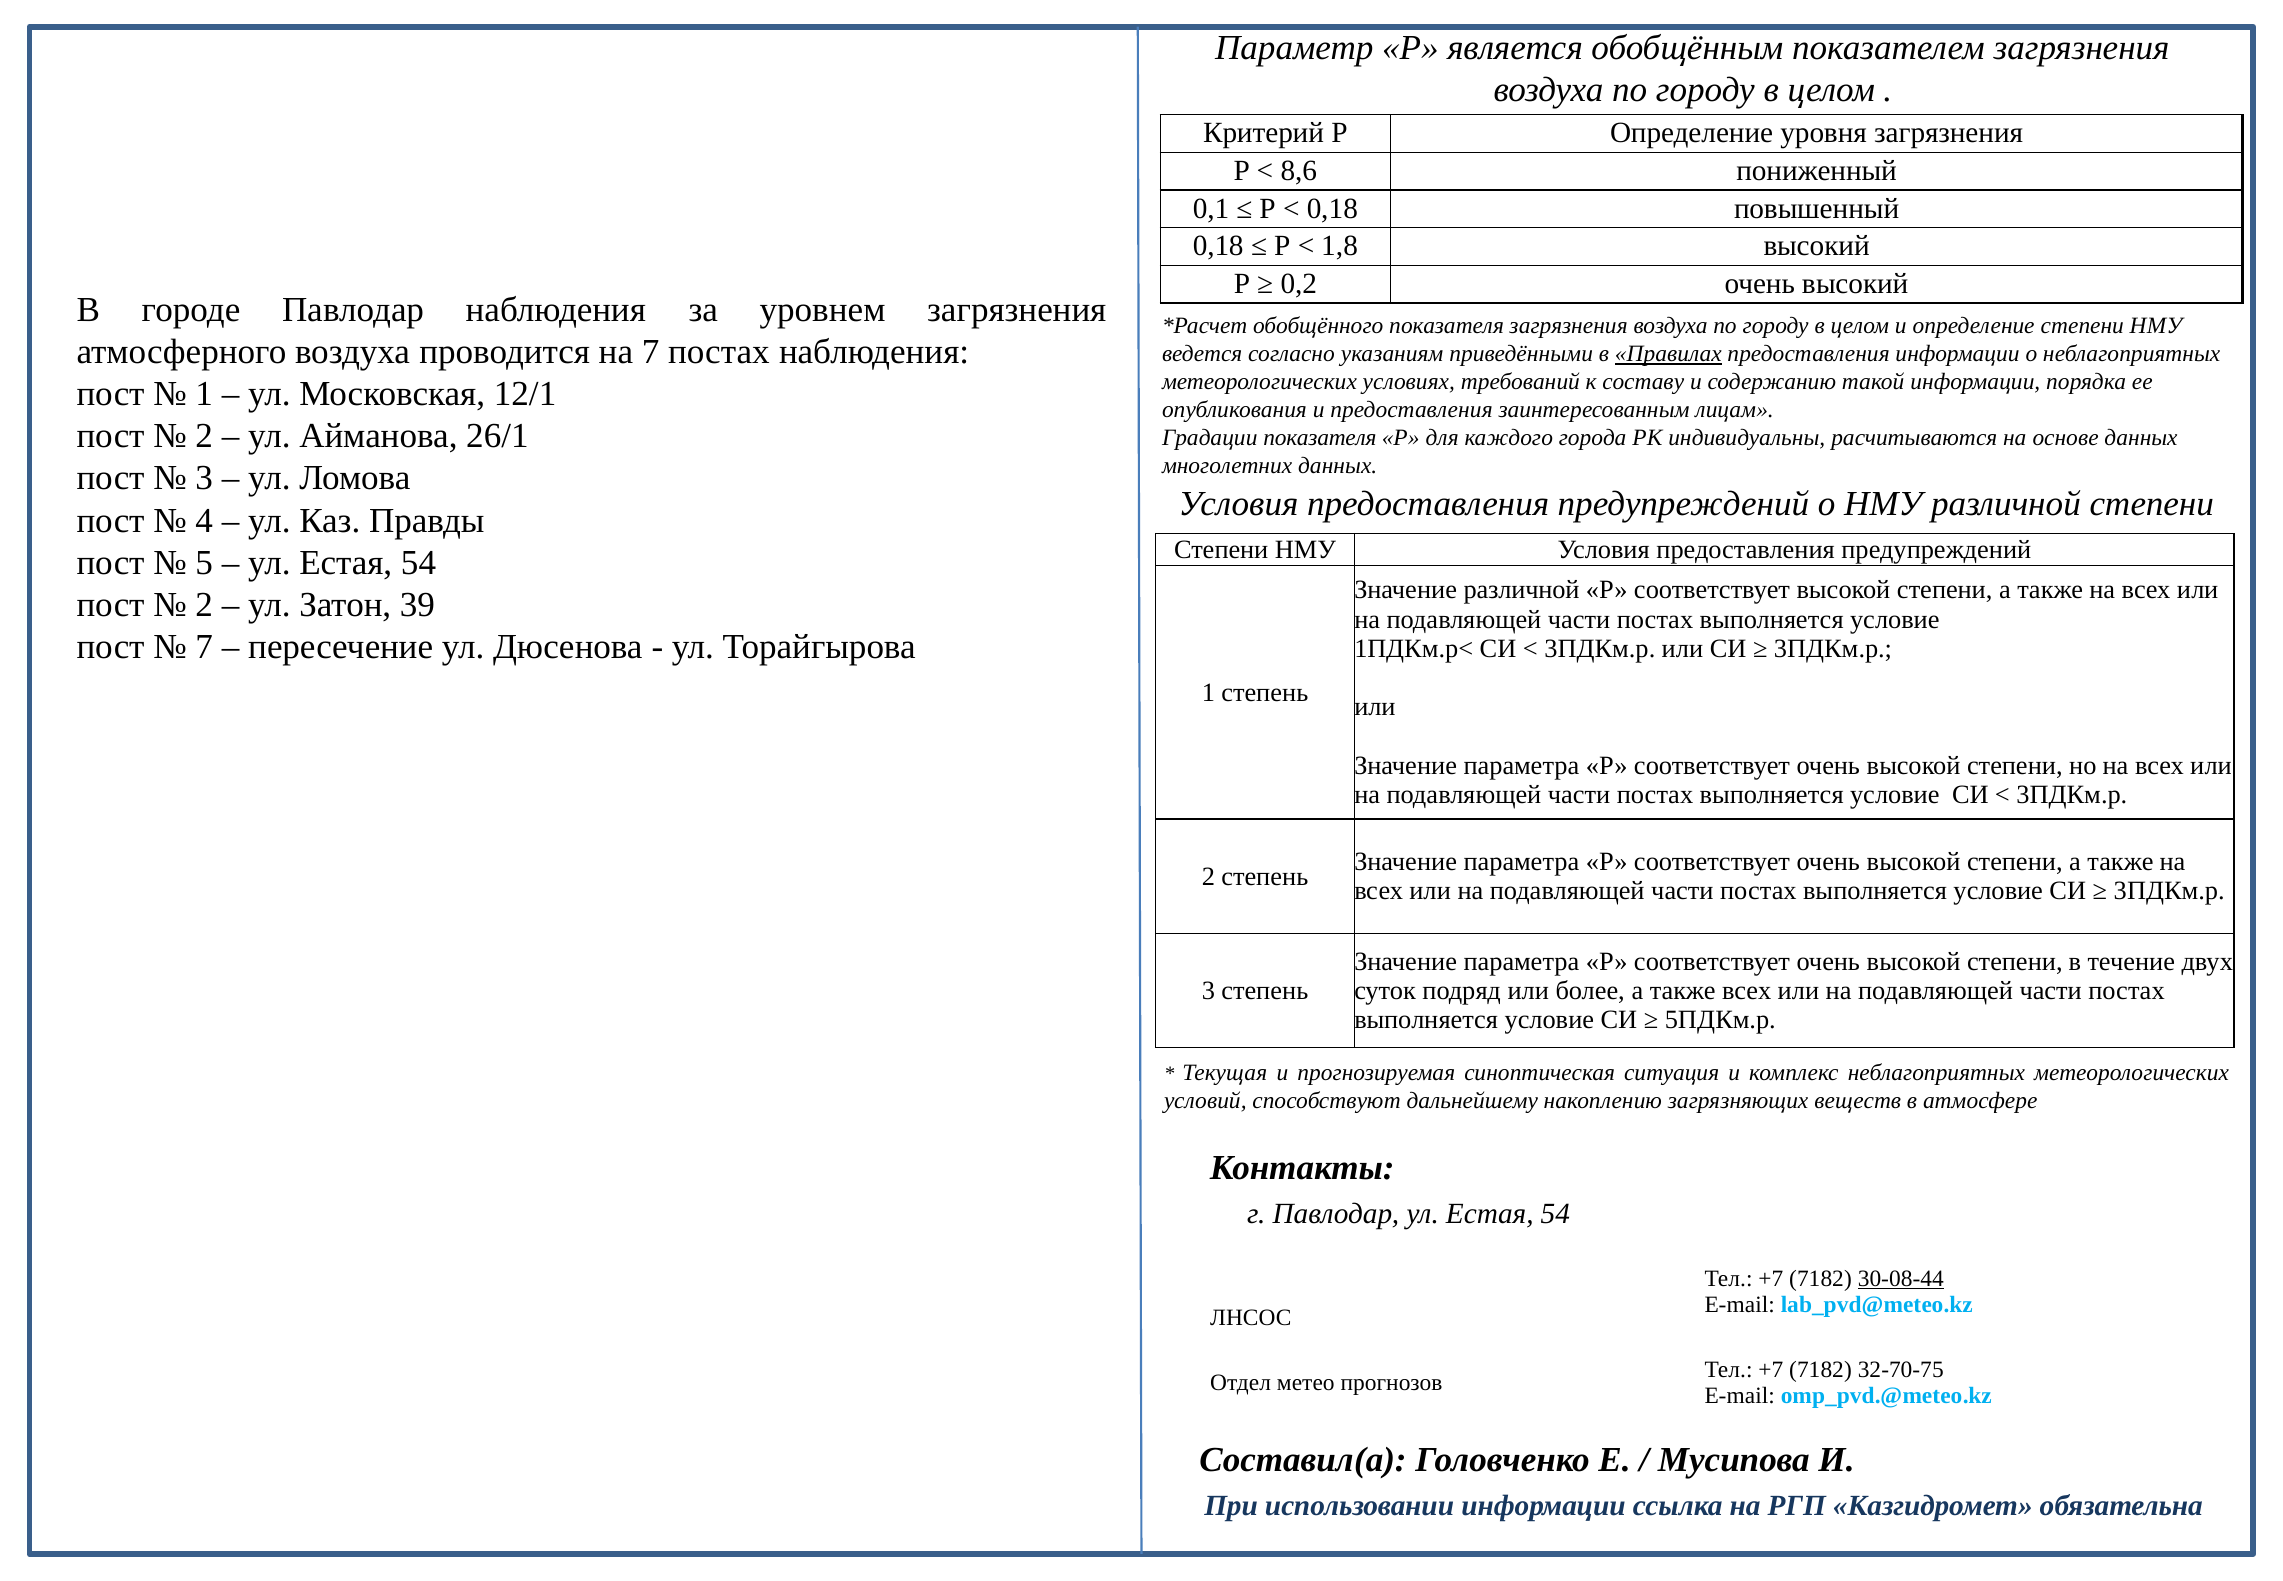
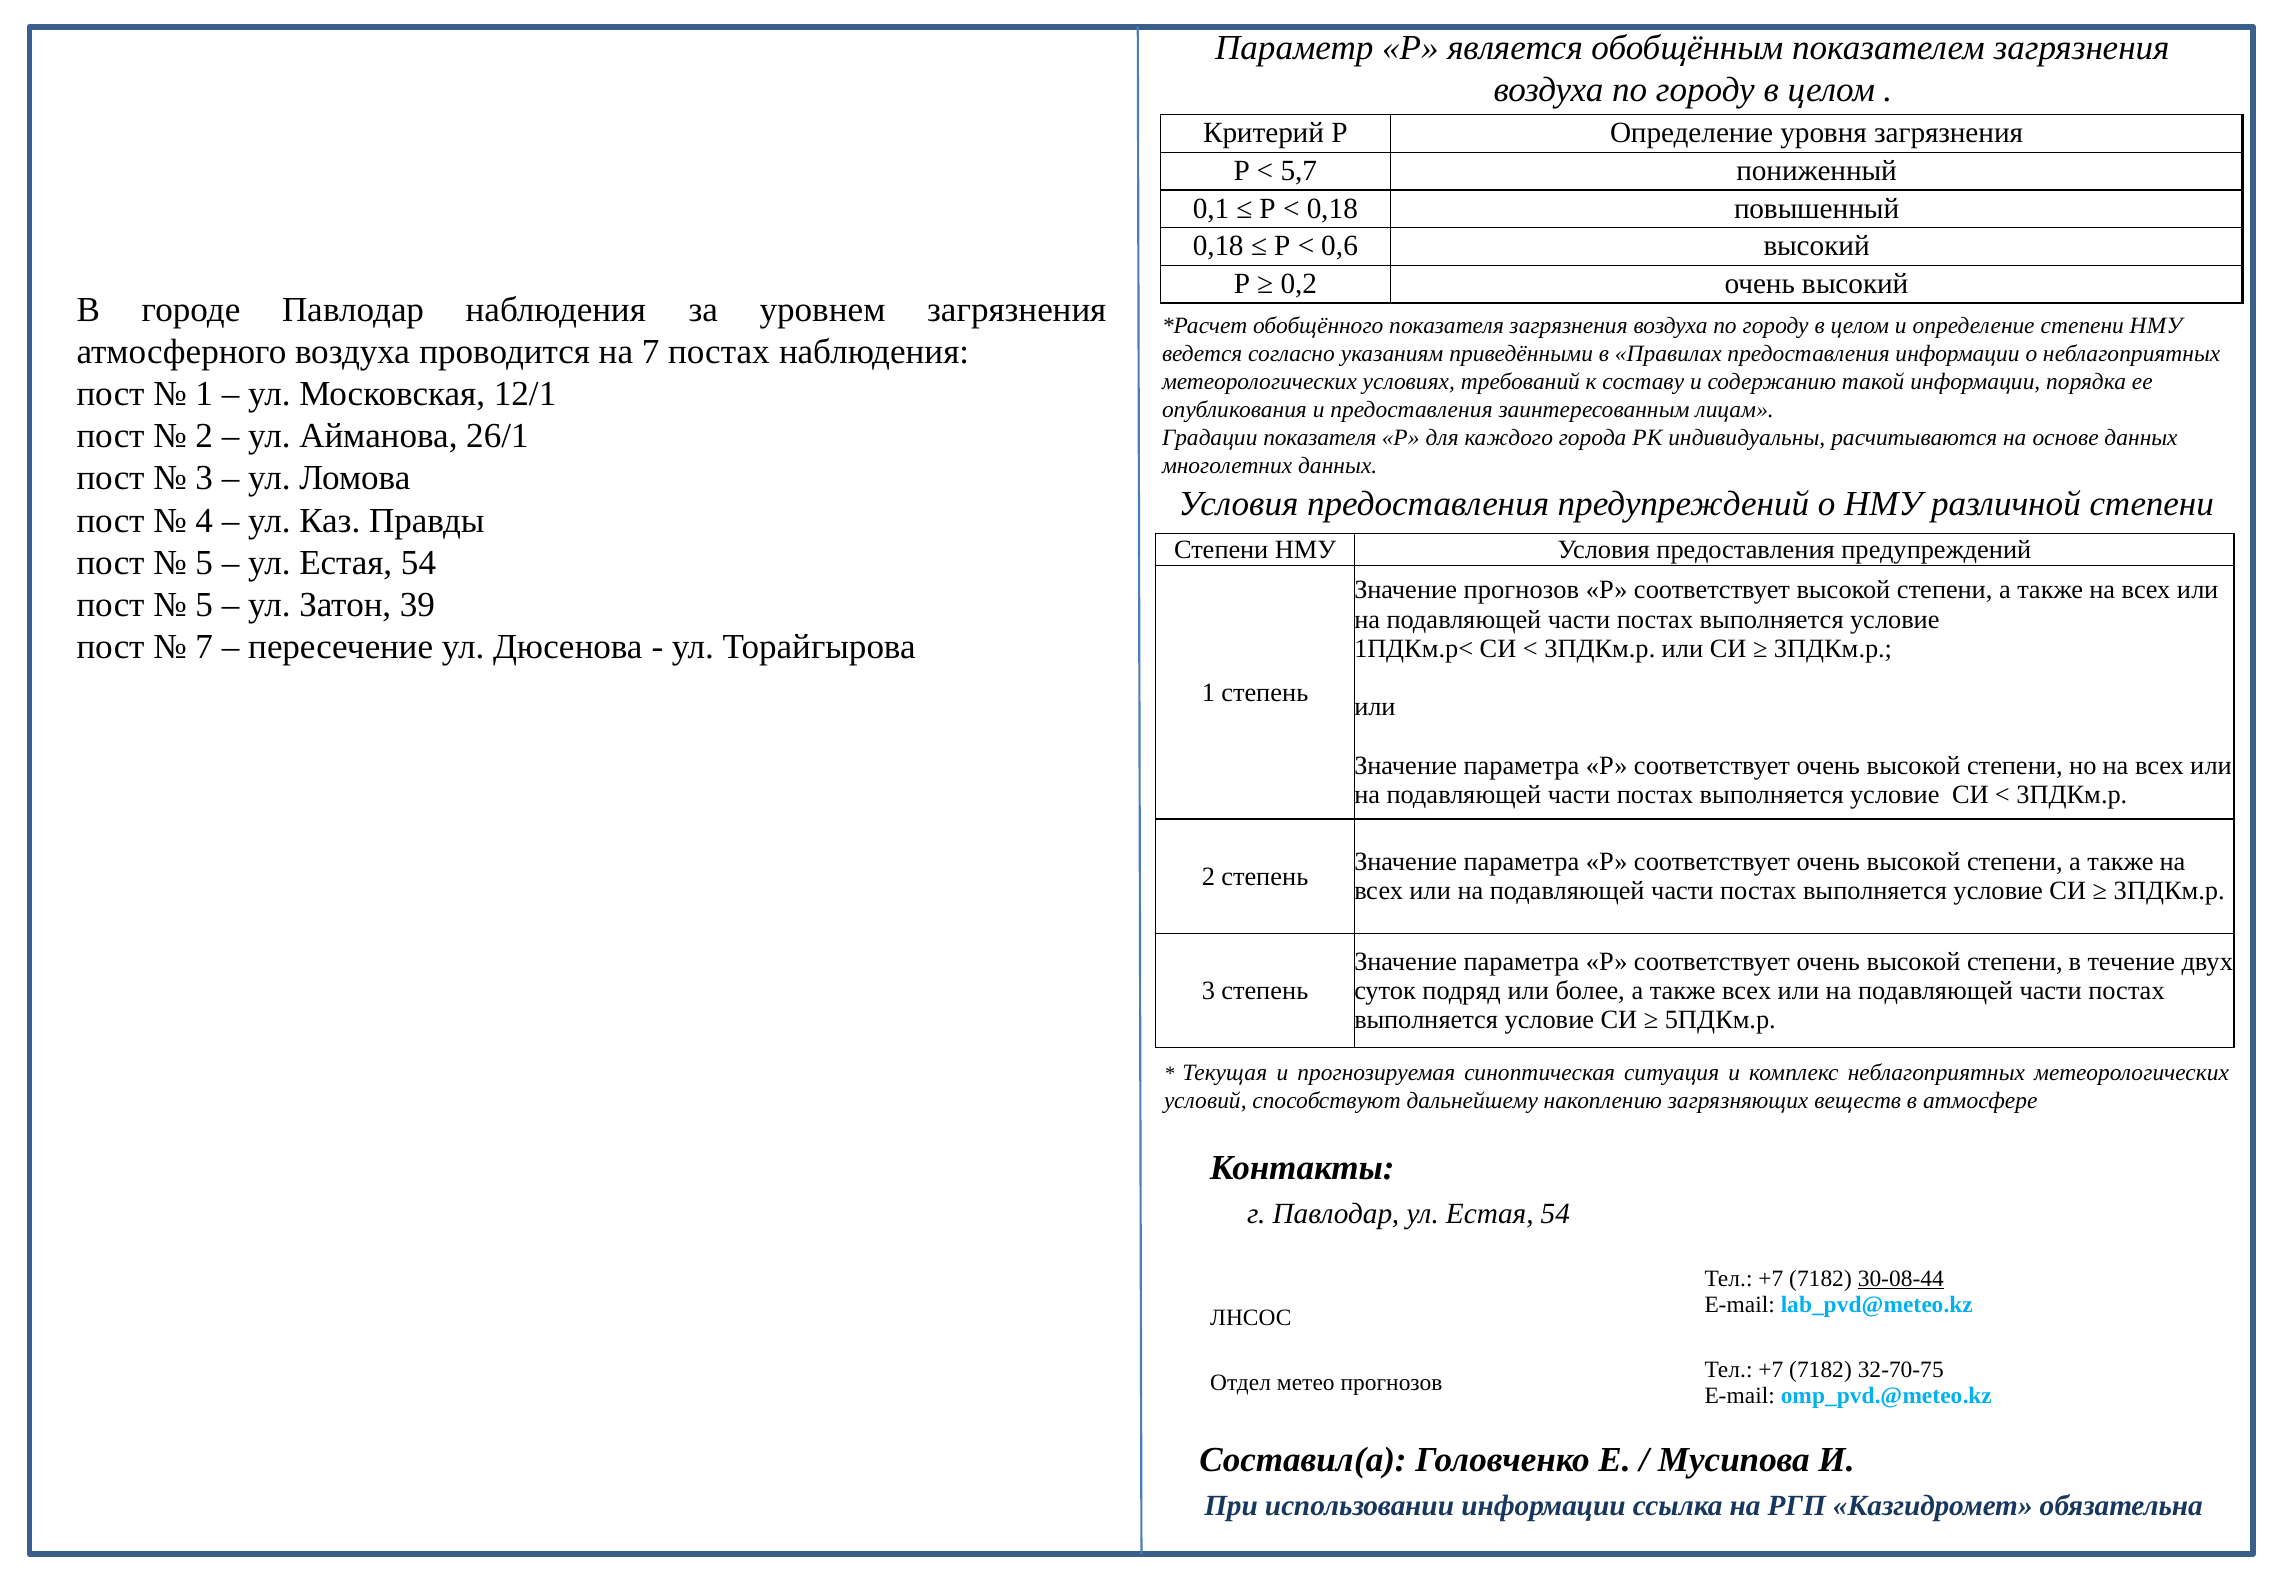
8,6: 8,6 -> 5,7
1,8: 1,8 -> 0,6
Правилах underline: present -> none
Значение различной: различной -> прогнозов
2 at (204, 605): 2 -> 5
